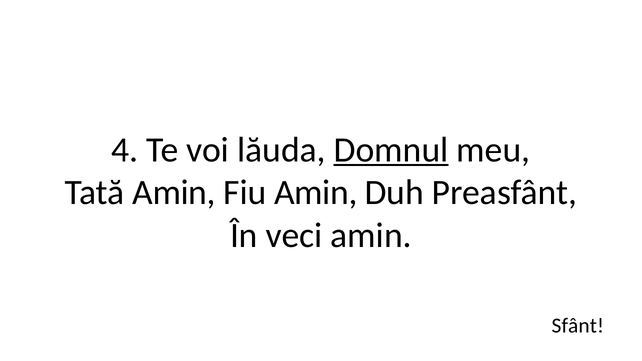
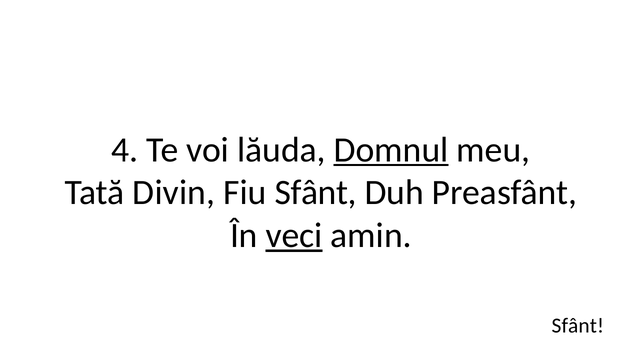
Tată Amin: Amin -> Divin
Fiu Amin: Amin -> Sfânt
veci underline: none -> present
